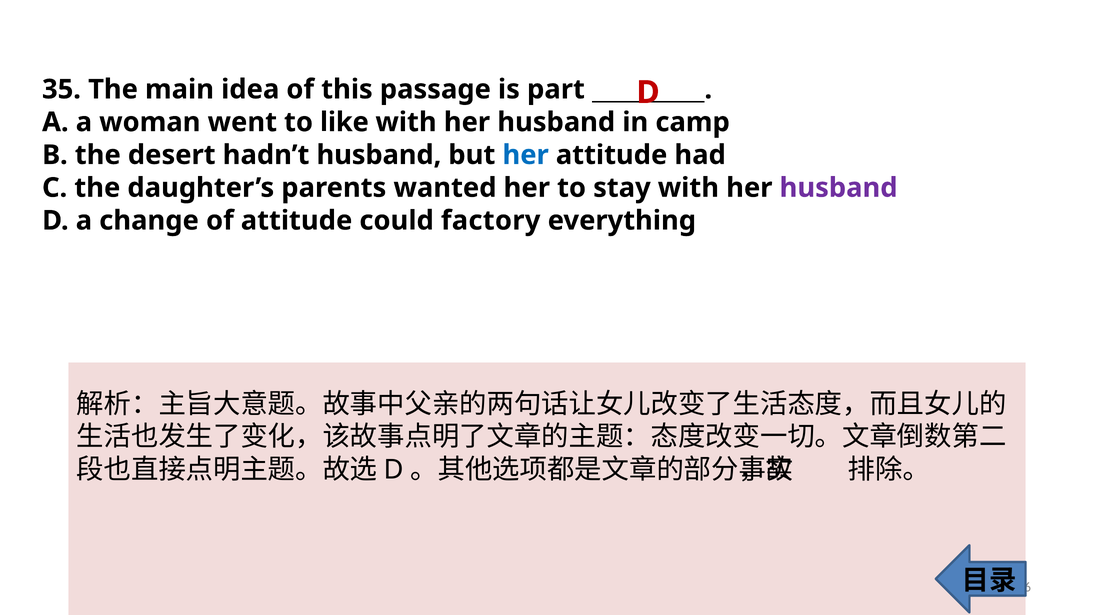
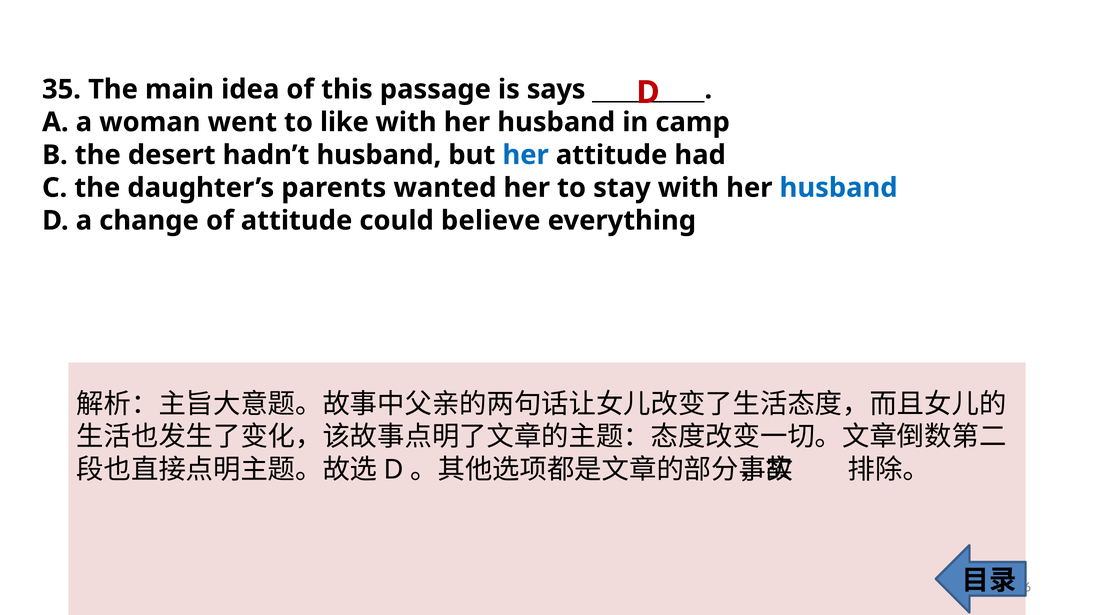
part: part -> says
husband at (839, 188) colour: purple -> blue
factory: factory -> believe
